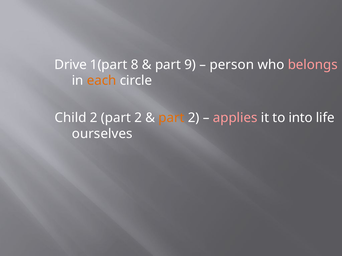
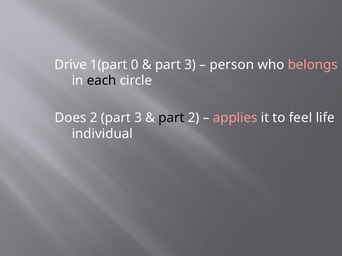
8: 8 -> 0
9 at (190, 65): 9 -> 3
each colour: orange -> black
Child: Child -> Does
2 part 2: 2 -> 3
part at (171, 118) colour: orange -> black
into: into -> feel
ourselves: ourselves -> individual
